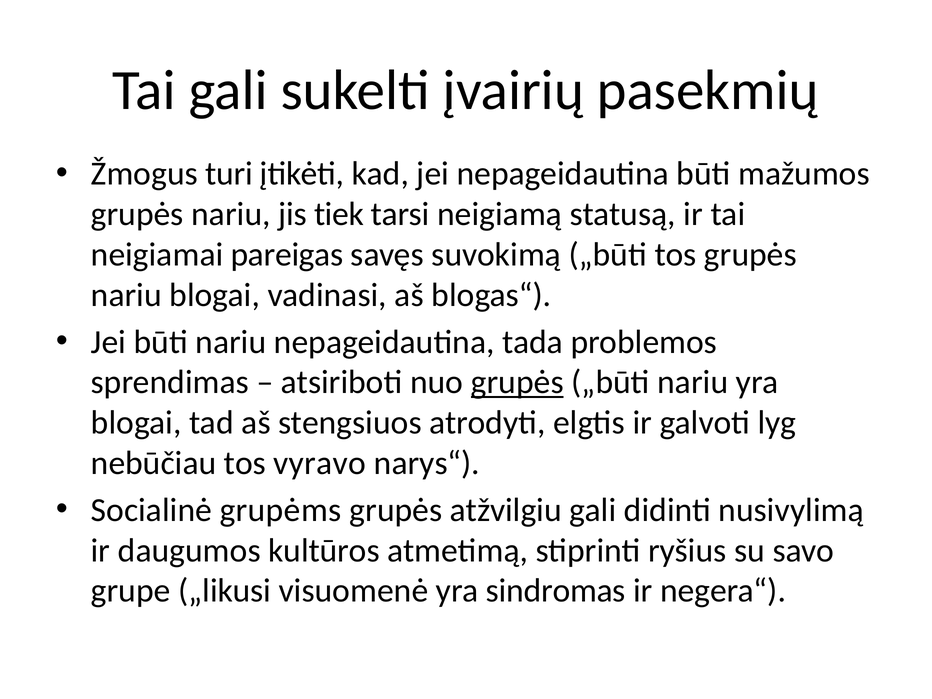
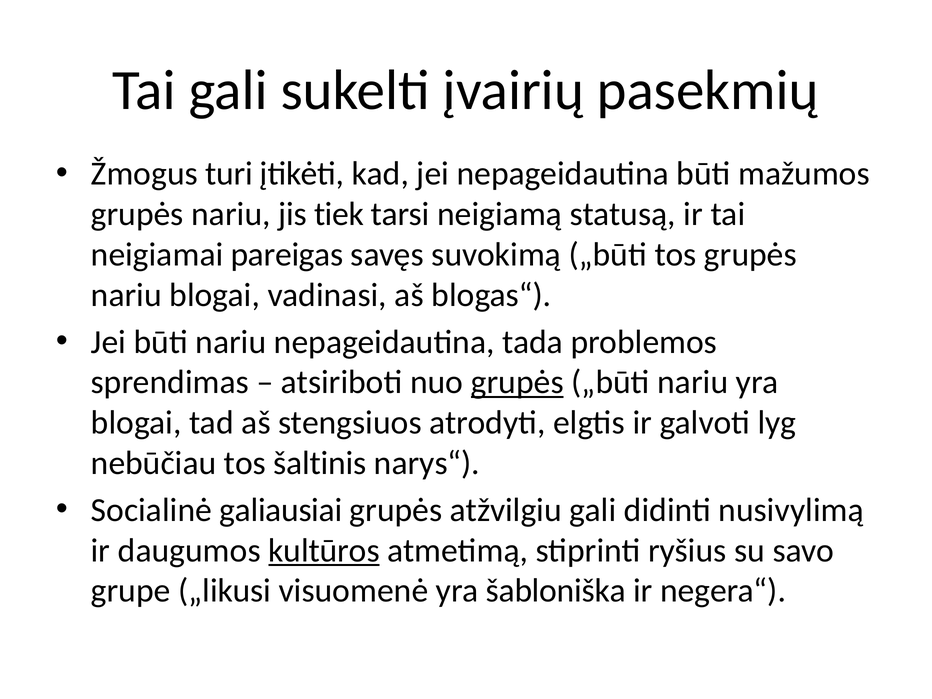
vyravo: vyravo -> šaltinis
grupėms: grupėms -> galiausiai
kultūros underline: none -> present
sindromas: sindromas -> šabloniška
